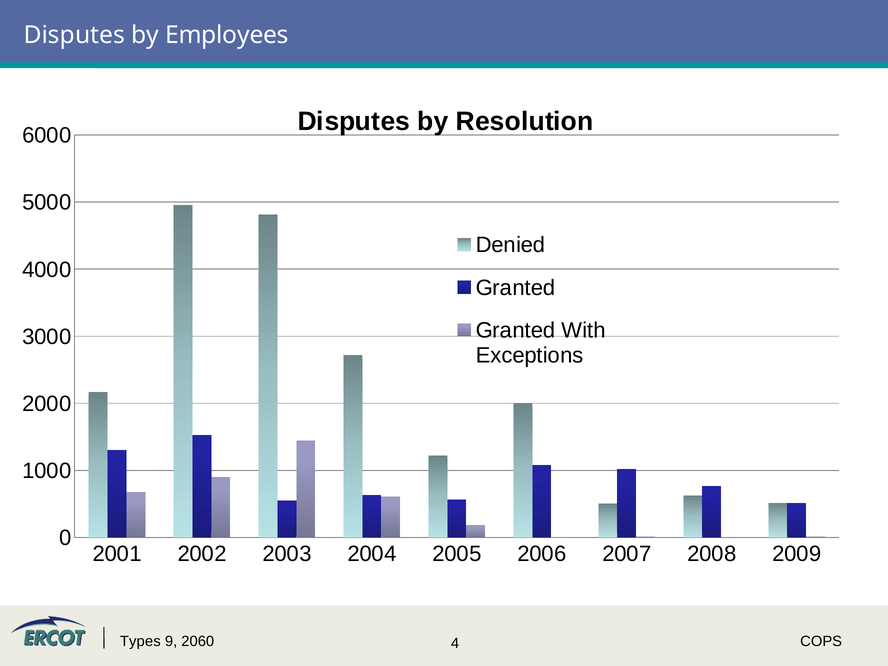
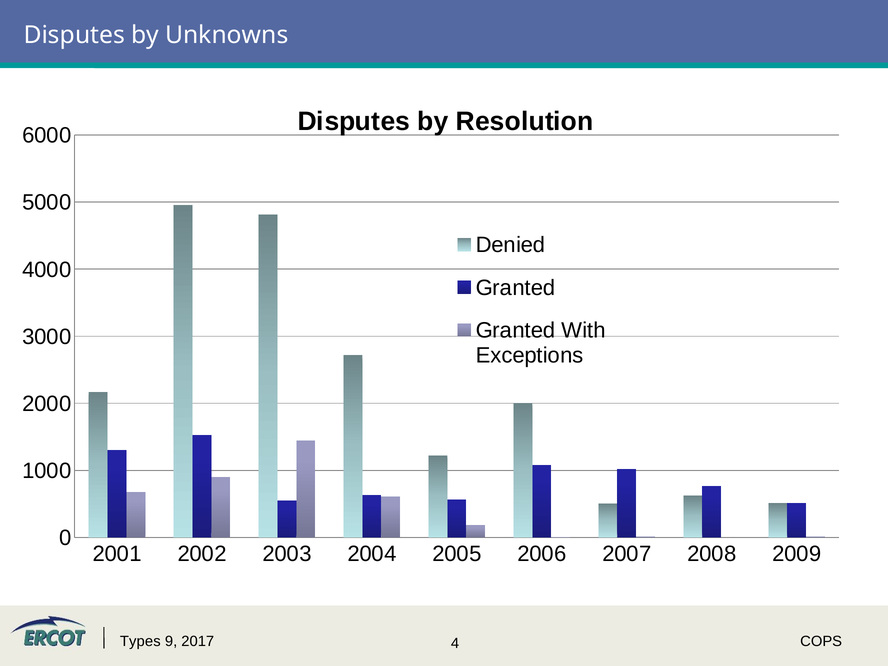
Employees: Employees -> Unknowns
2060: 2060 -> 2017
